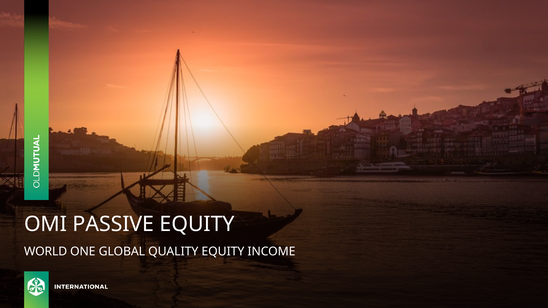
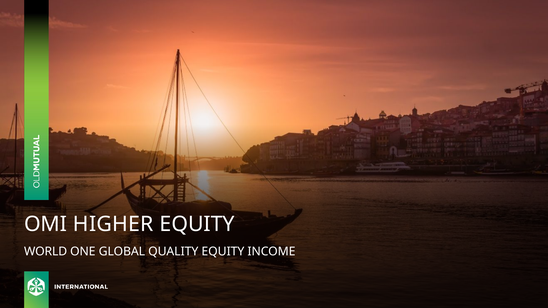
PASSIVE: PASSIVE -> HIGHER
